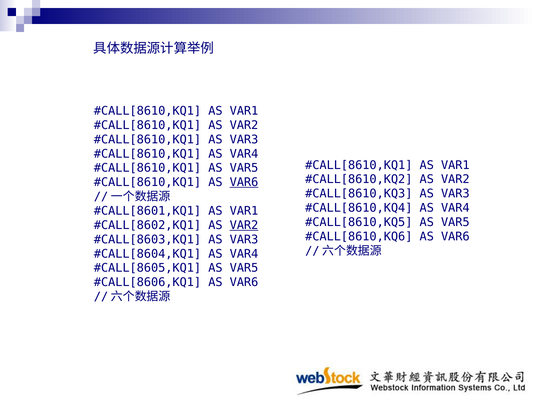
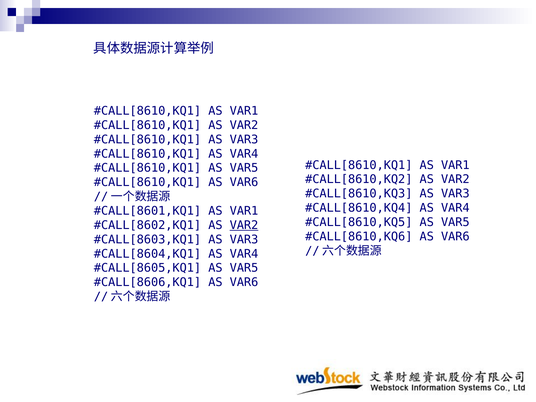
VAR6 at (244, 182) underline: present -> none
